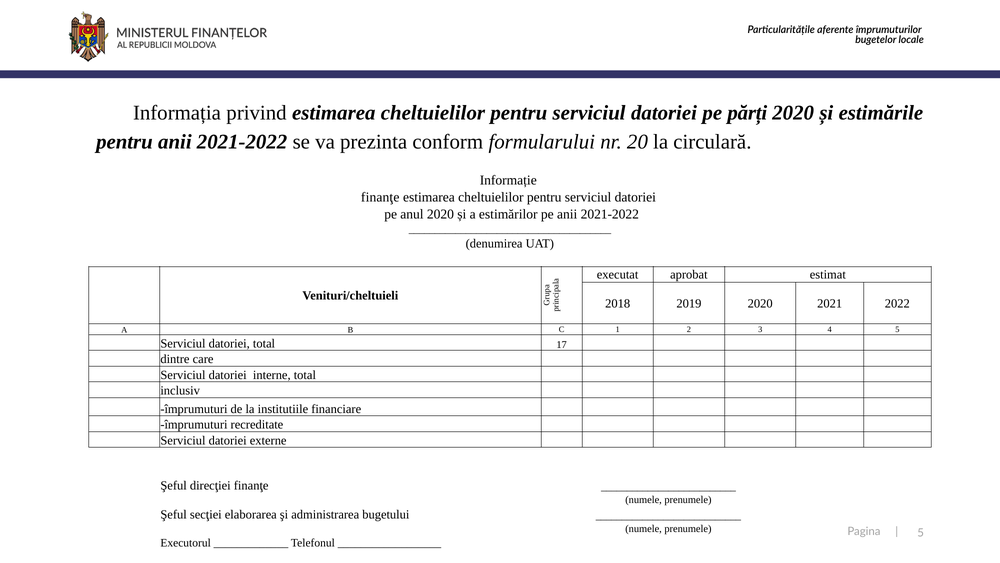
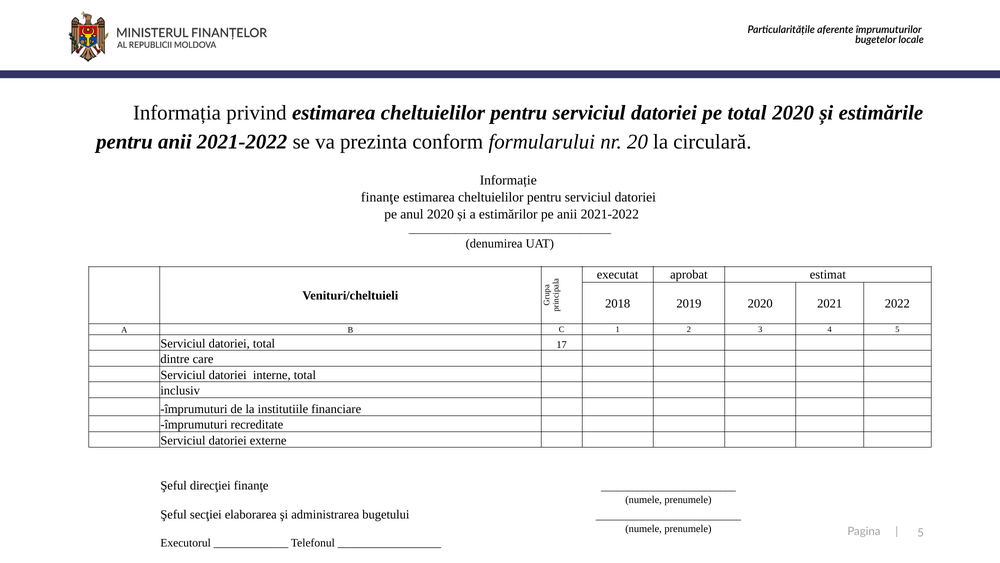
pe părți: părți -> total
